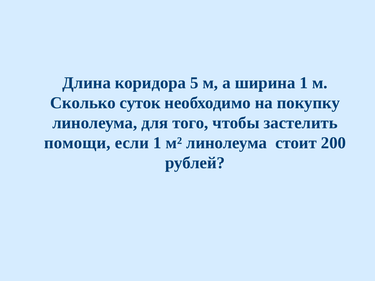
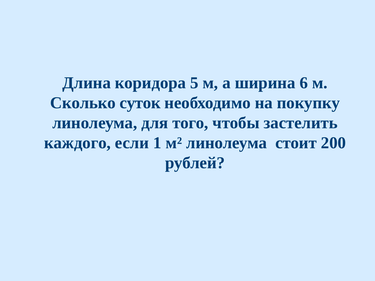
ширина 1: 1 -> 6
помощи: помощи -> каждого
